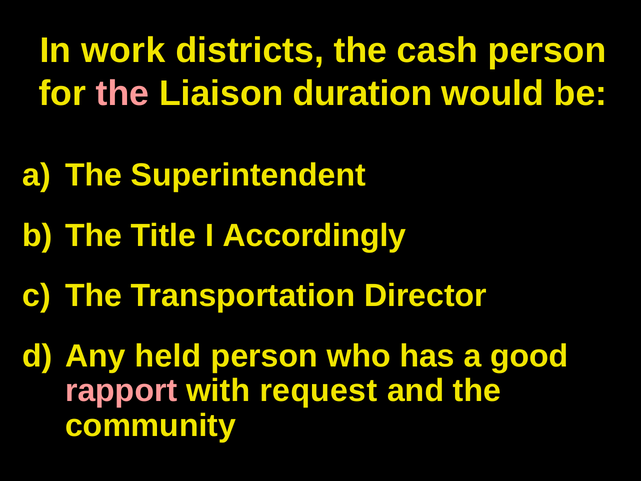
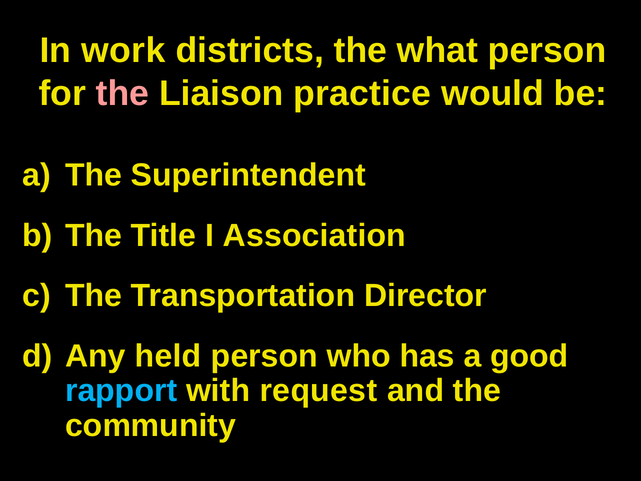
cash: cash -> what
duration: duration -> practice
Accordingly: Accordingly -> Association
rapport colour: pink -> light blue
